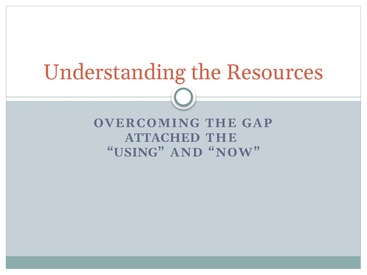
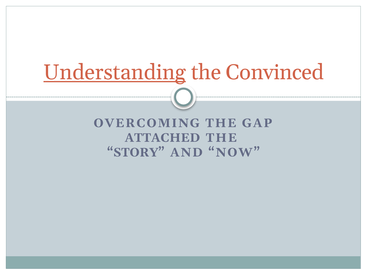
Understanding underline: none -> present
Resources: Resources -> Convinced
USING: USING -> STORY
